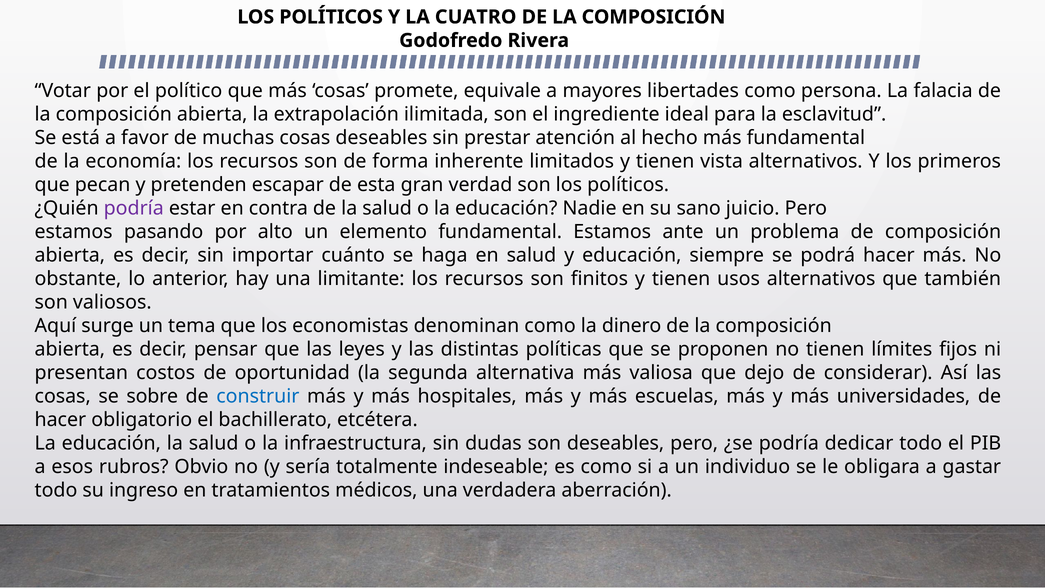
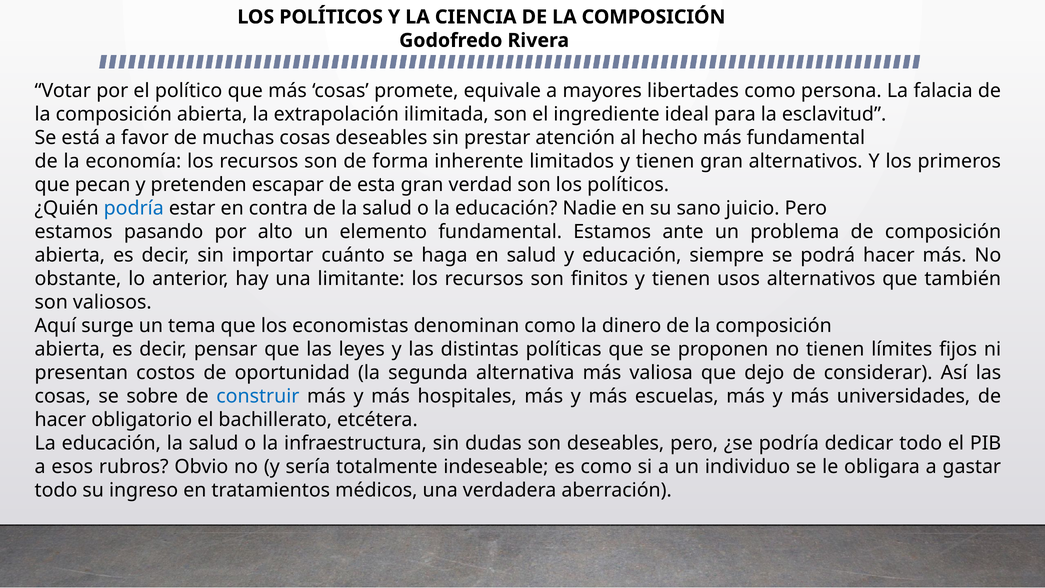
CUATRO: CUATRO -> CIENCIA
tienen vista: vista -> gran
podría at (134, 208) colour: purple -> blue
